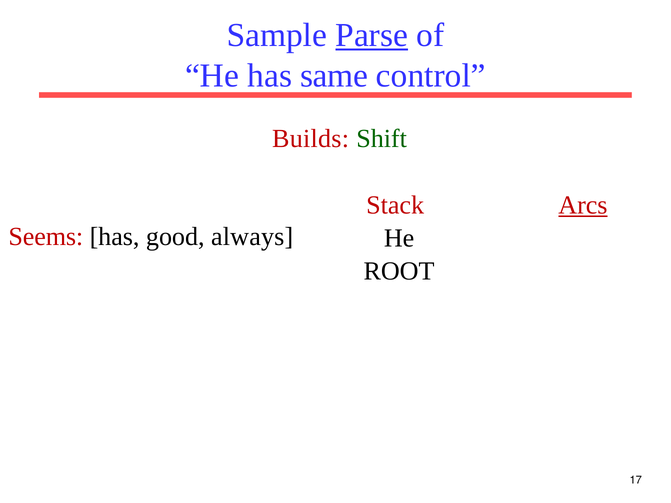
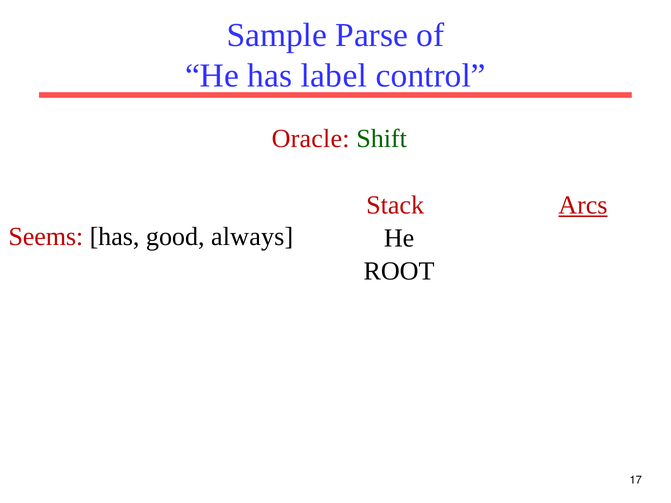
Parse underline: present -> none
same: same -> label
Builds: Builds -> Oracle
